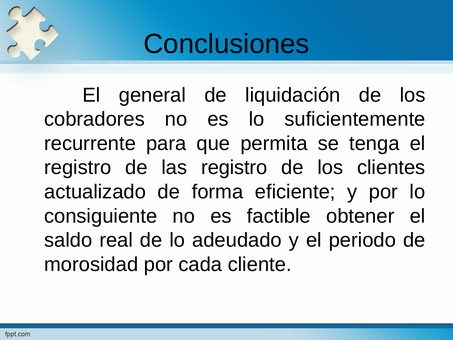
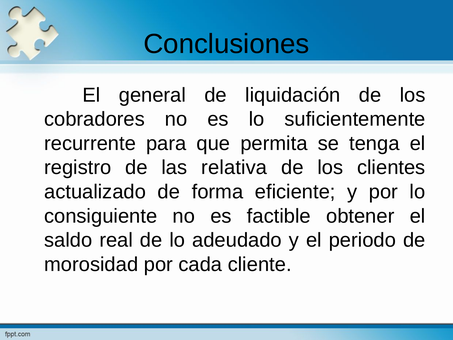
las registro: registro -> relativa
